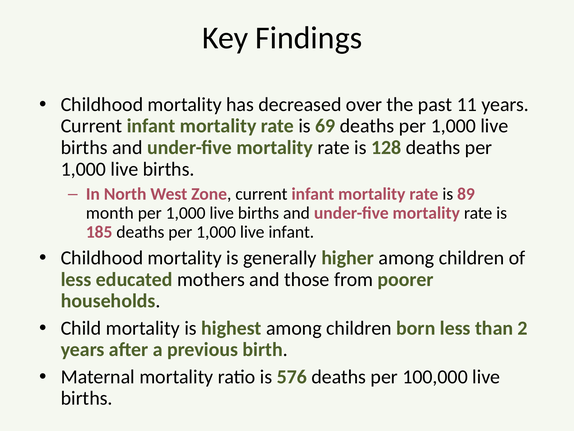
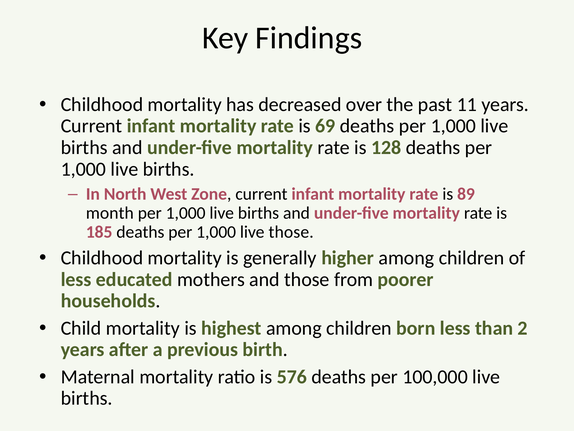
live infant: infant -> those
